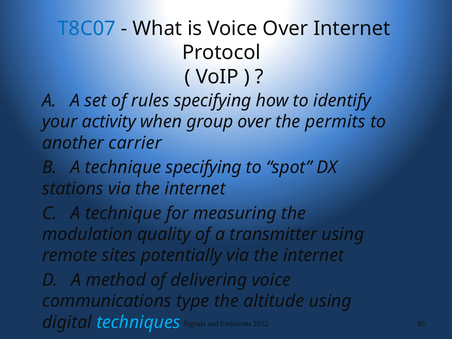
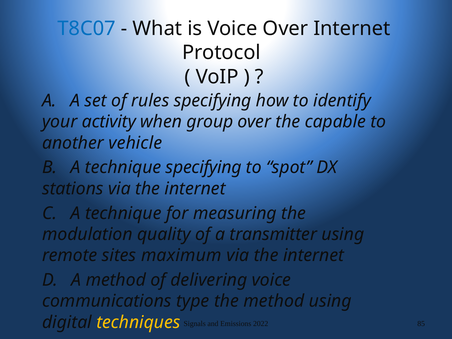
permits: permits -> capable
carrier: carrier -> vehicle
potentially: potentially -> maximum
the altitude: altitude -> method
techniques colour: light blue -> yellow
